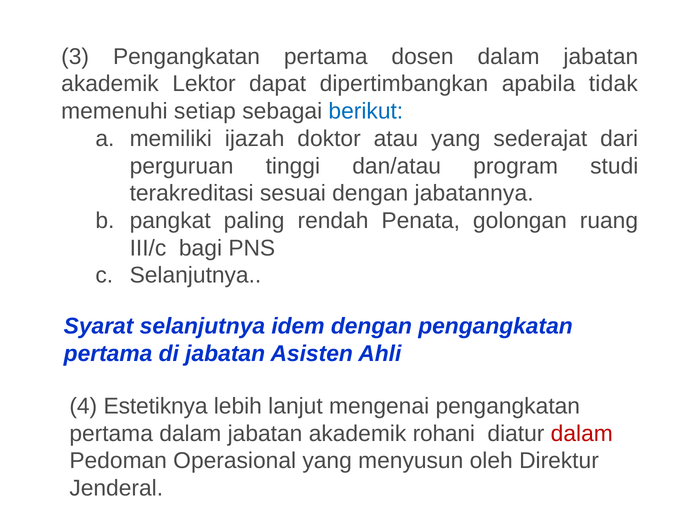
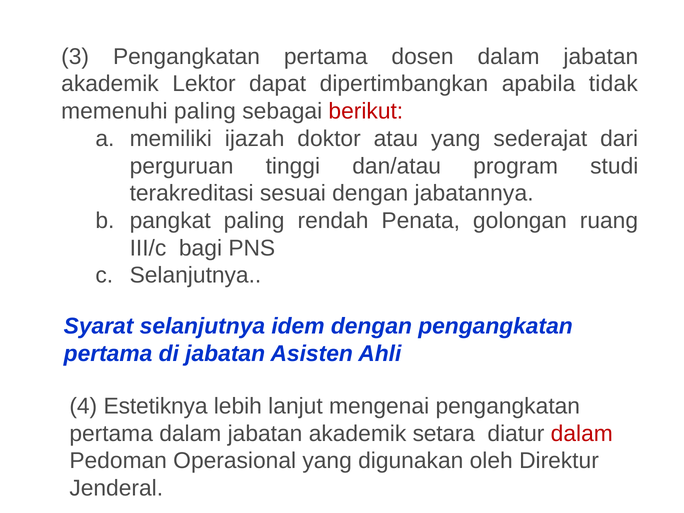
memenuhi setiap: setiap -> paling
berikut colour: blue -> red
rohani: rohani -> setara
menyusun: menyusun -> digunakan
